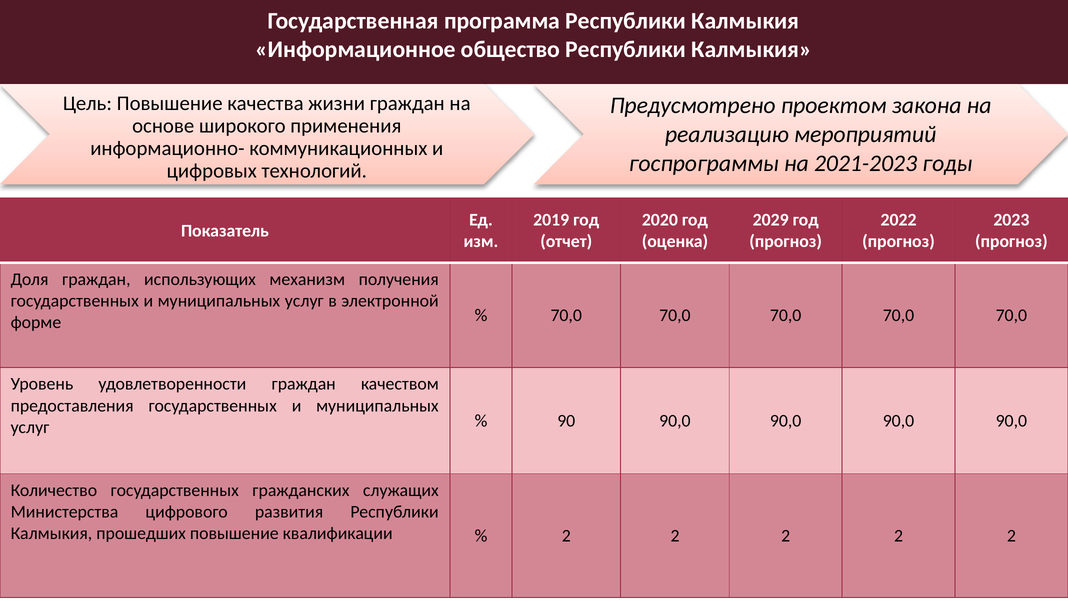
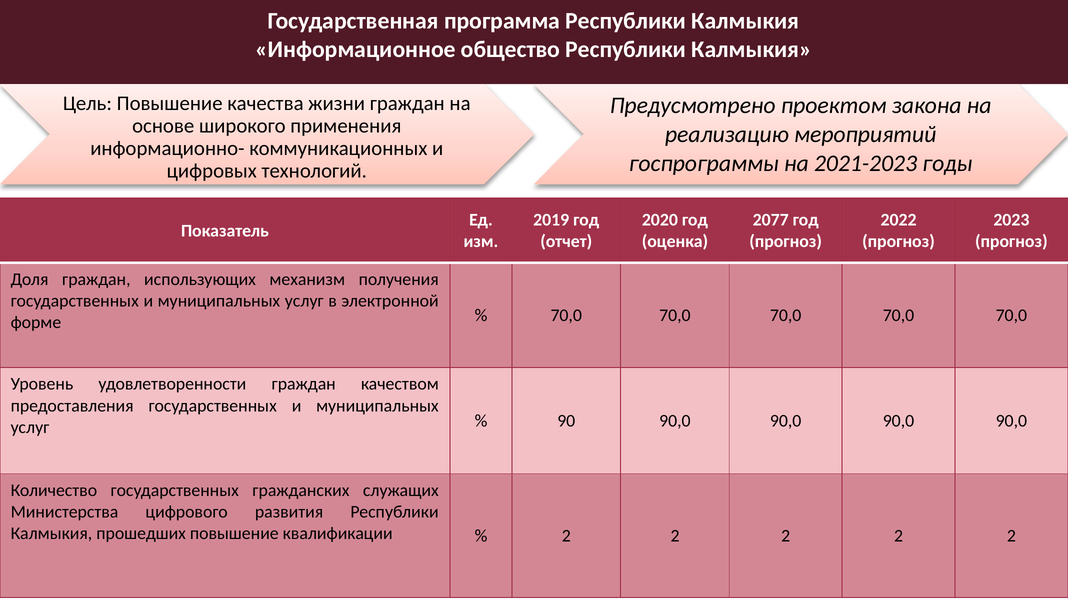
2029: 2029 -> 2077
